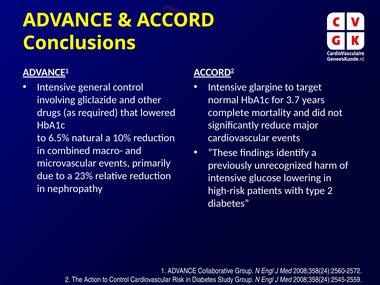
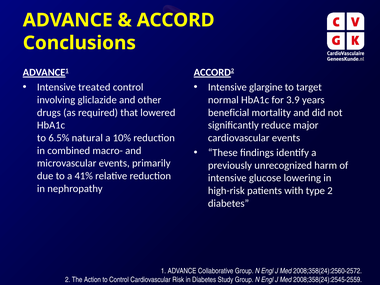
general: general -> treated
3.7: 3.7 -> 3.9
complete: complete -> beneficial
23%: 23% -> 41%
